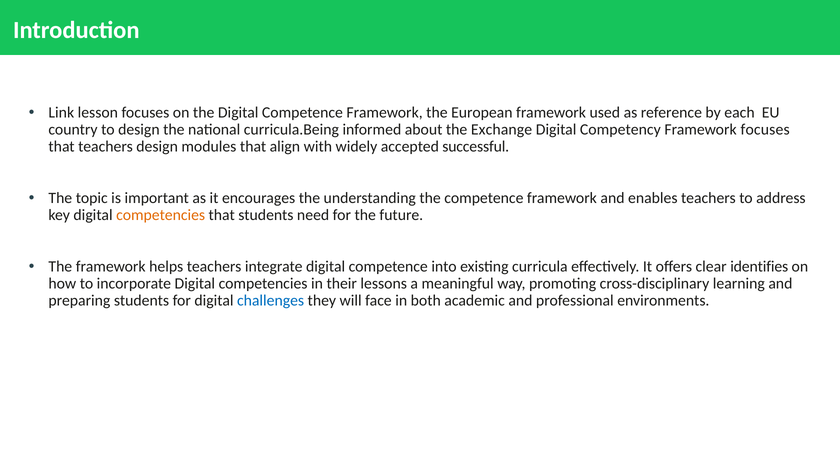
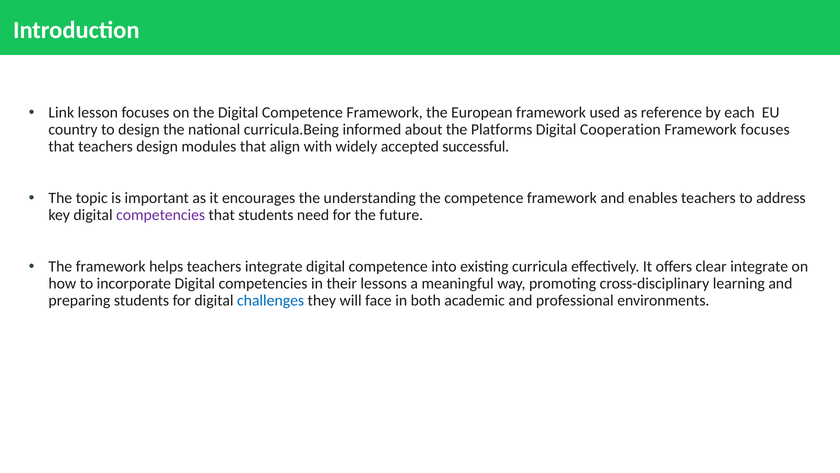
Exchange: Exchange -> Platforms
Competency: Competency -> Cooperation
competencies at (161, 215) colour: orange -> purple
clear identifies: identifies -> integrate
